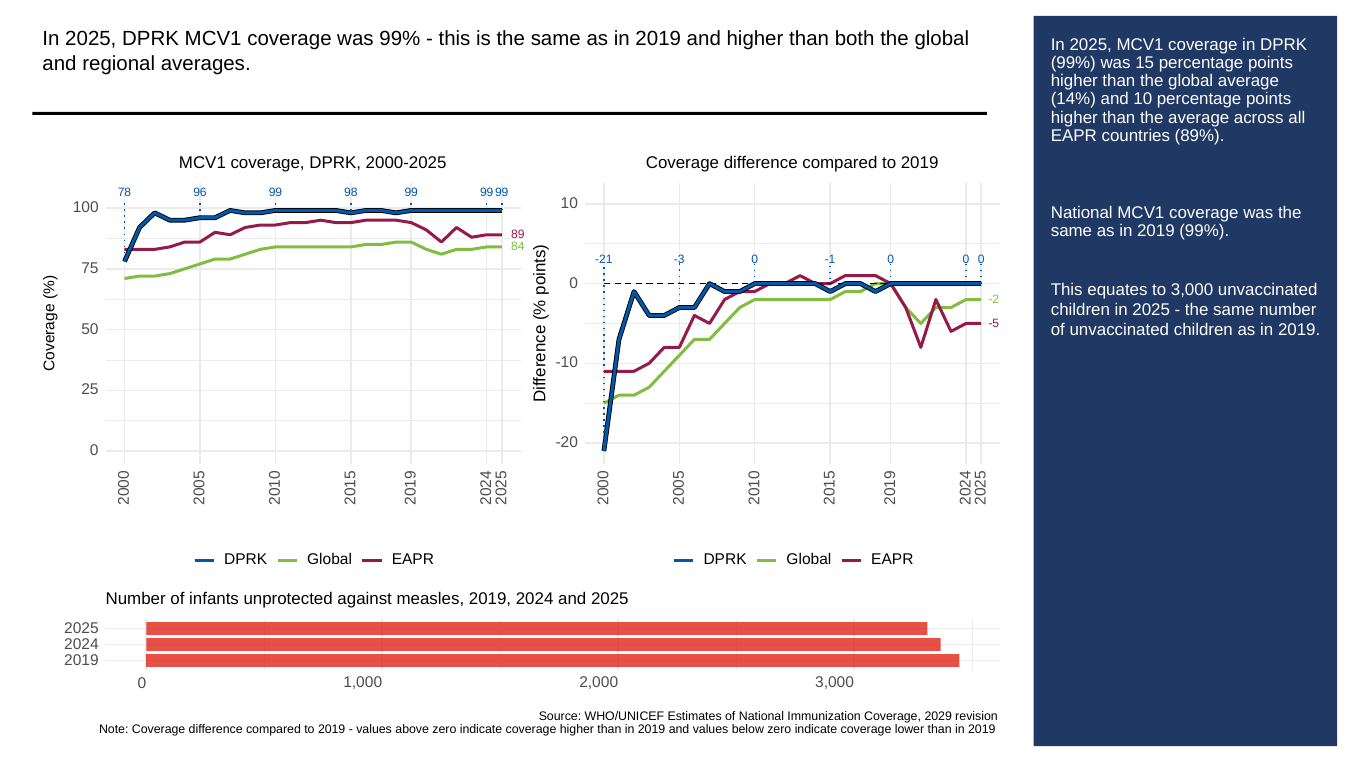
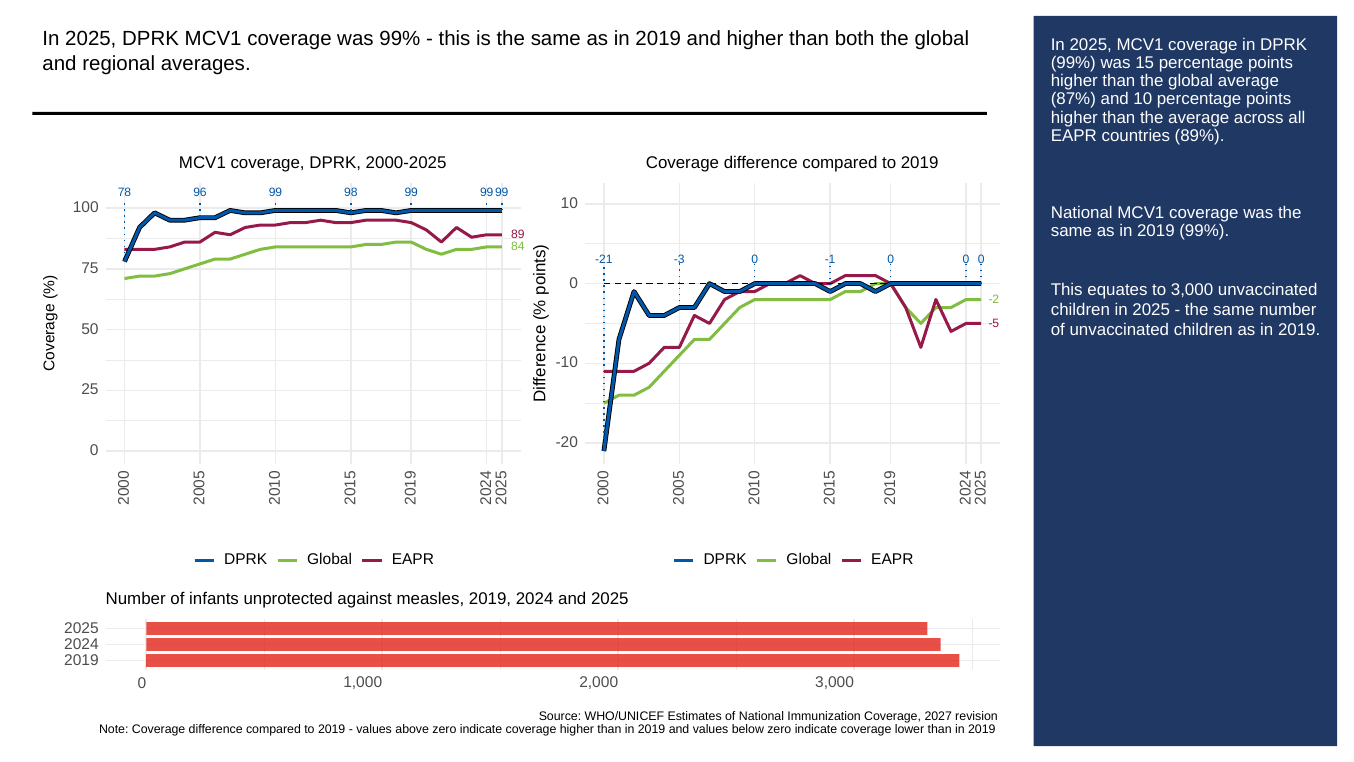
14%: 14% -> 87%
2029: 2029 -> 2027
